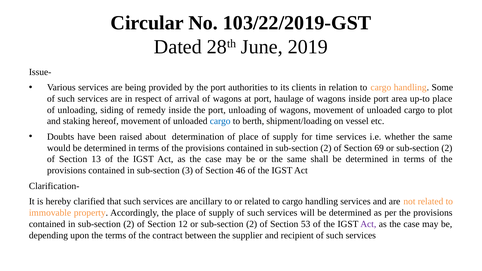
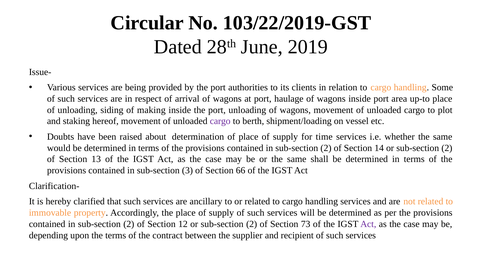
remedy: remedy -> making
cargo at (220, 121) colour: blue -> purple
69: 69 -> 14
46: 46 -> 66
53: 53 -> 73
